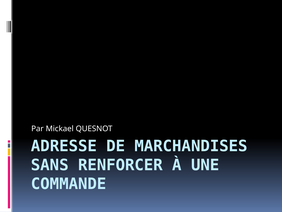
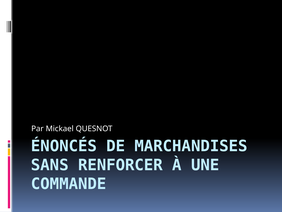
ADRESSE: ADRESSE -> ÉNONCÉS
